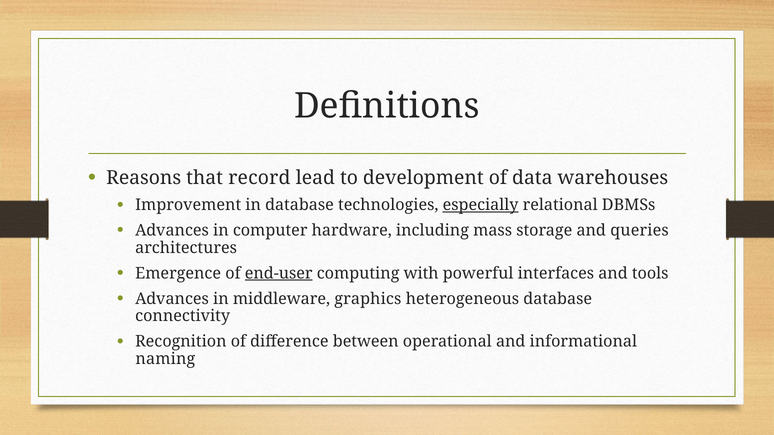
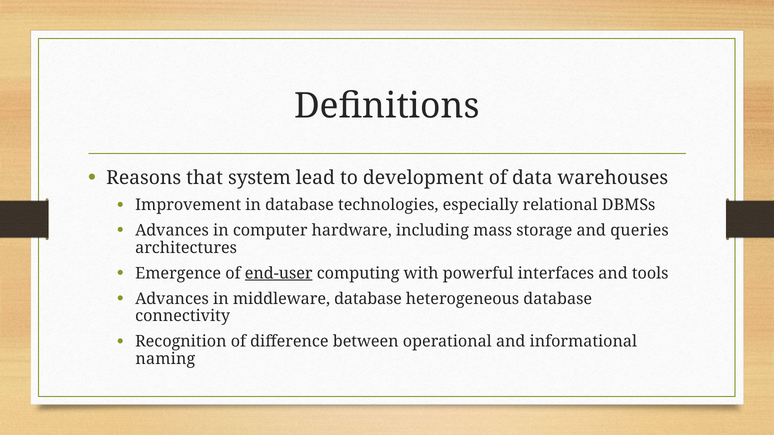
record: record -> system
especially underline: present -> none
middleware graphics: graphics -> database
